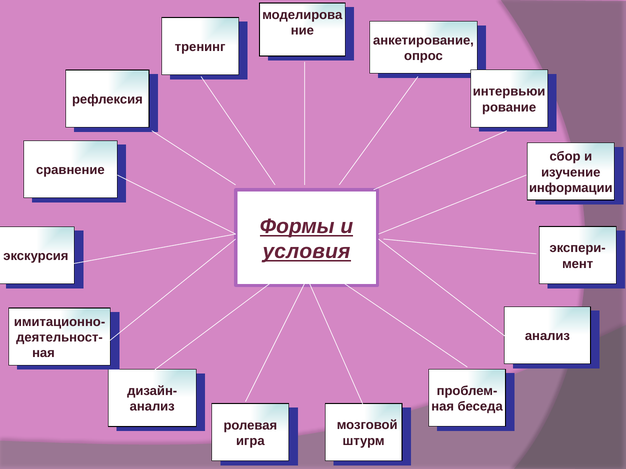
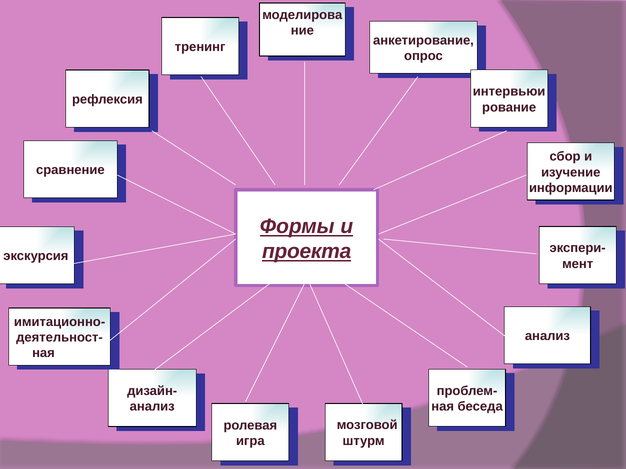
условия: условия -> проекта
